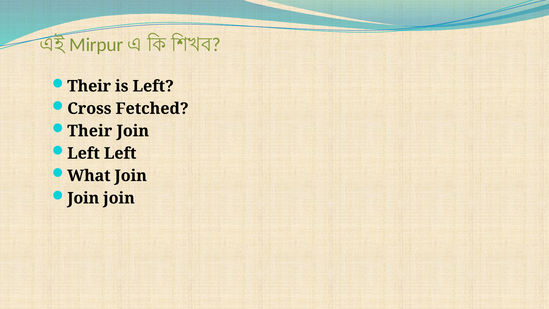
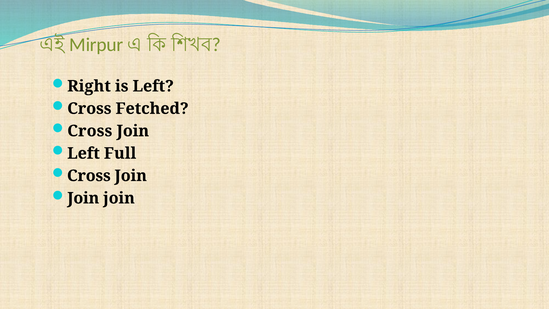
Their at (89, 86): Their -> Right
Their at (90, 131): Their -> Cross
Left Left: Left -> Full
What at (89, 176): What -> Cross
